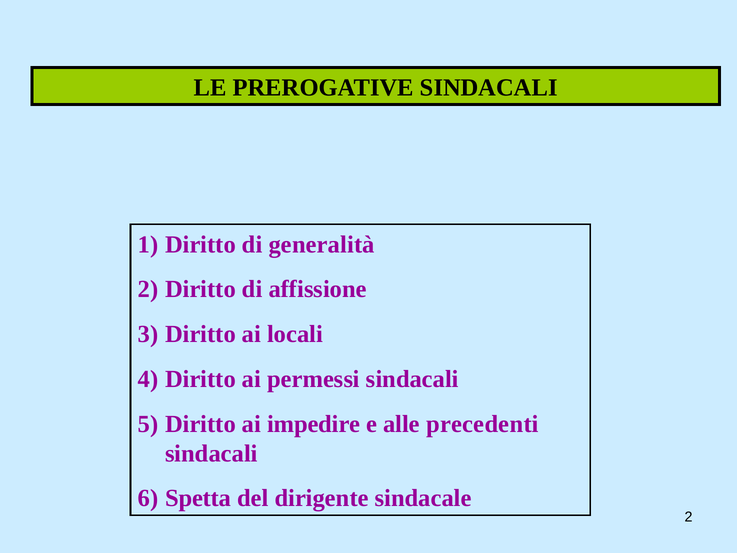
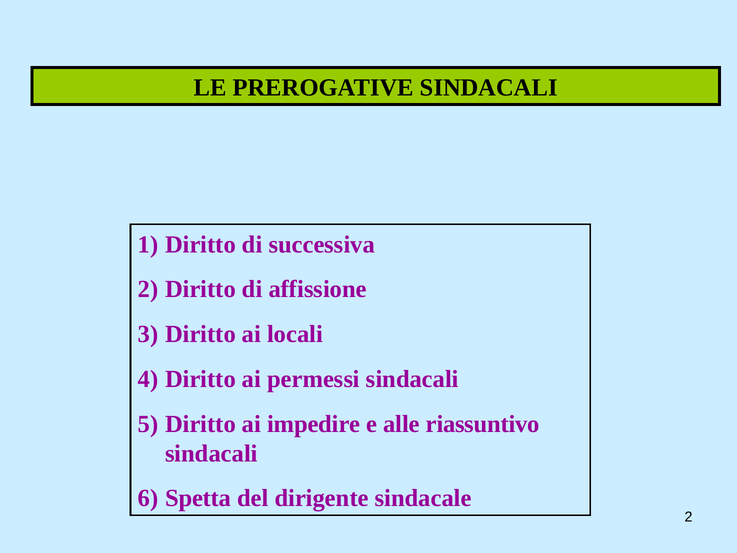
generalità: generalità -> successiva
precedenti: precedenti -> riassuntivo
